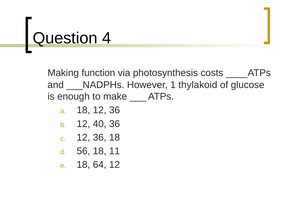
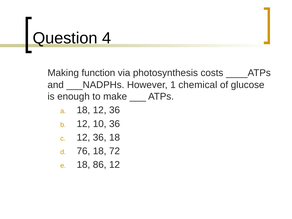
thylakoid: thylakoid -> chemical
40: 40 -> 10
56: 56 -> 76
11: 11 -> 72
64: 64 -> 86
